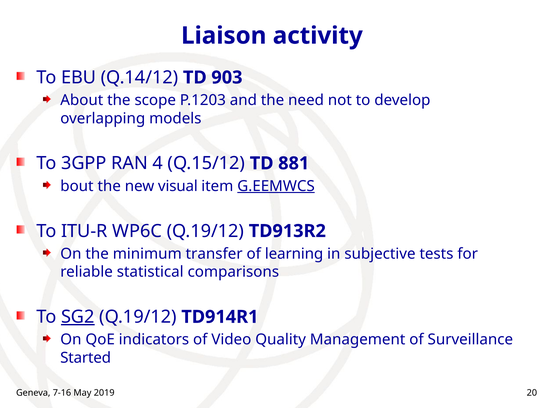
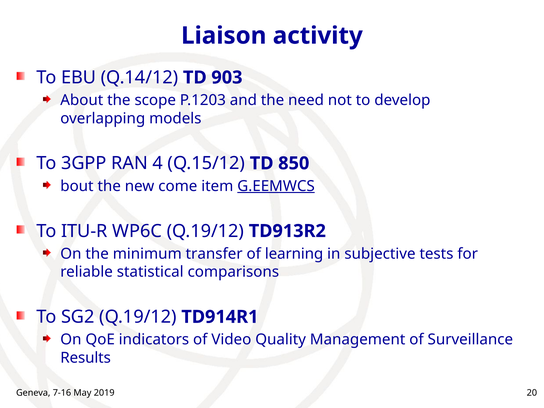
881: 881 -> 850
visual: visual -> come
SG2 underline: present -> none
Started: Started -> Results
